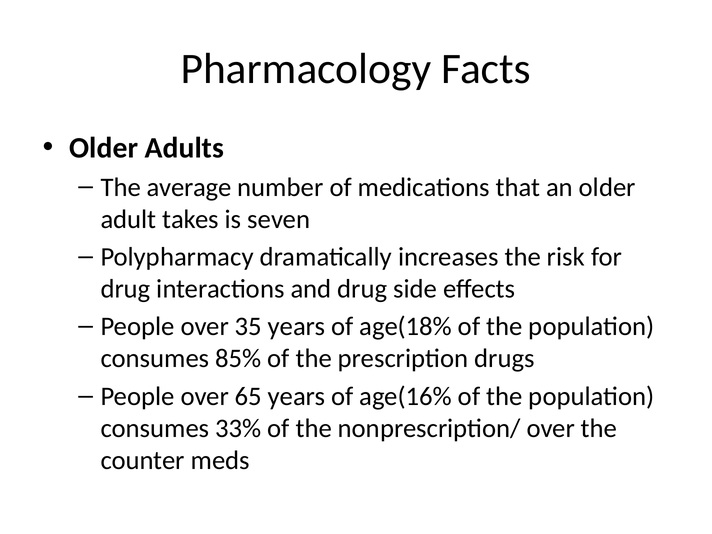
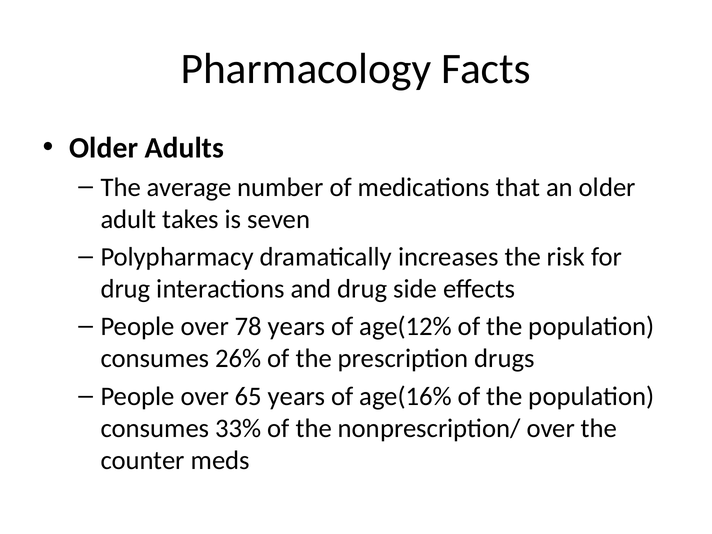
35: 35 -> 78
age(18%: age(18% -> age(12%
85%: 85% -> 26%
